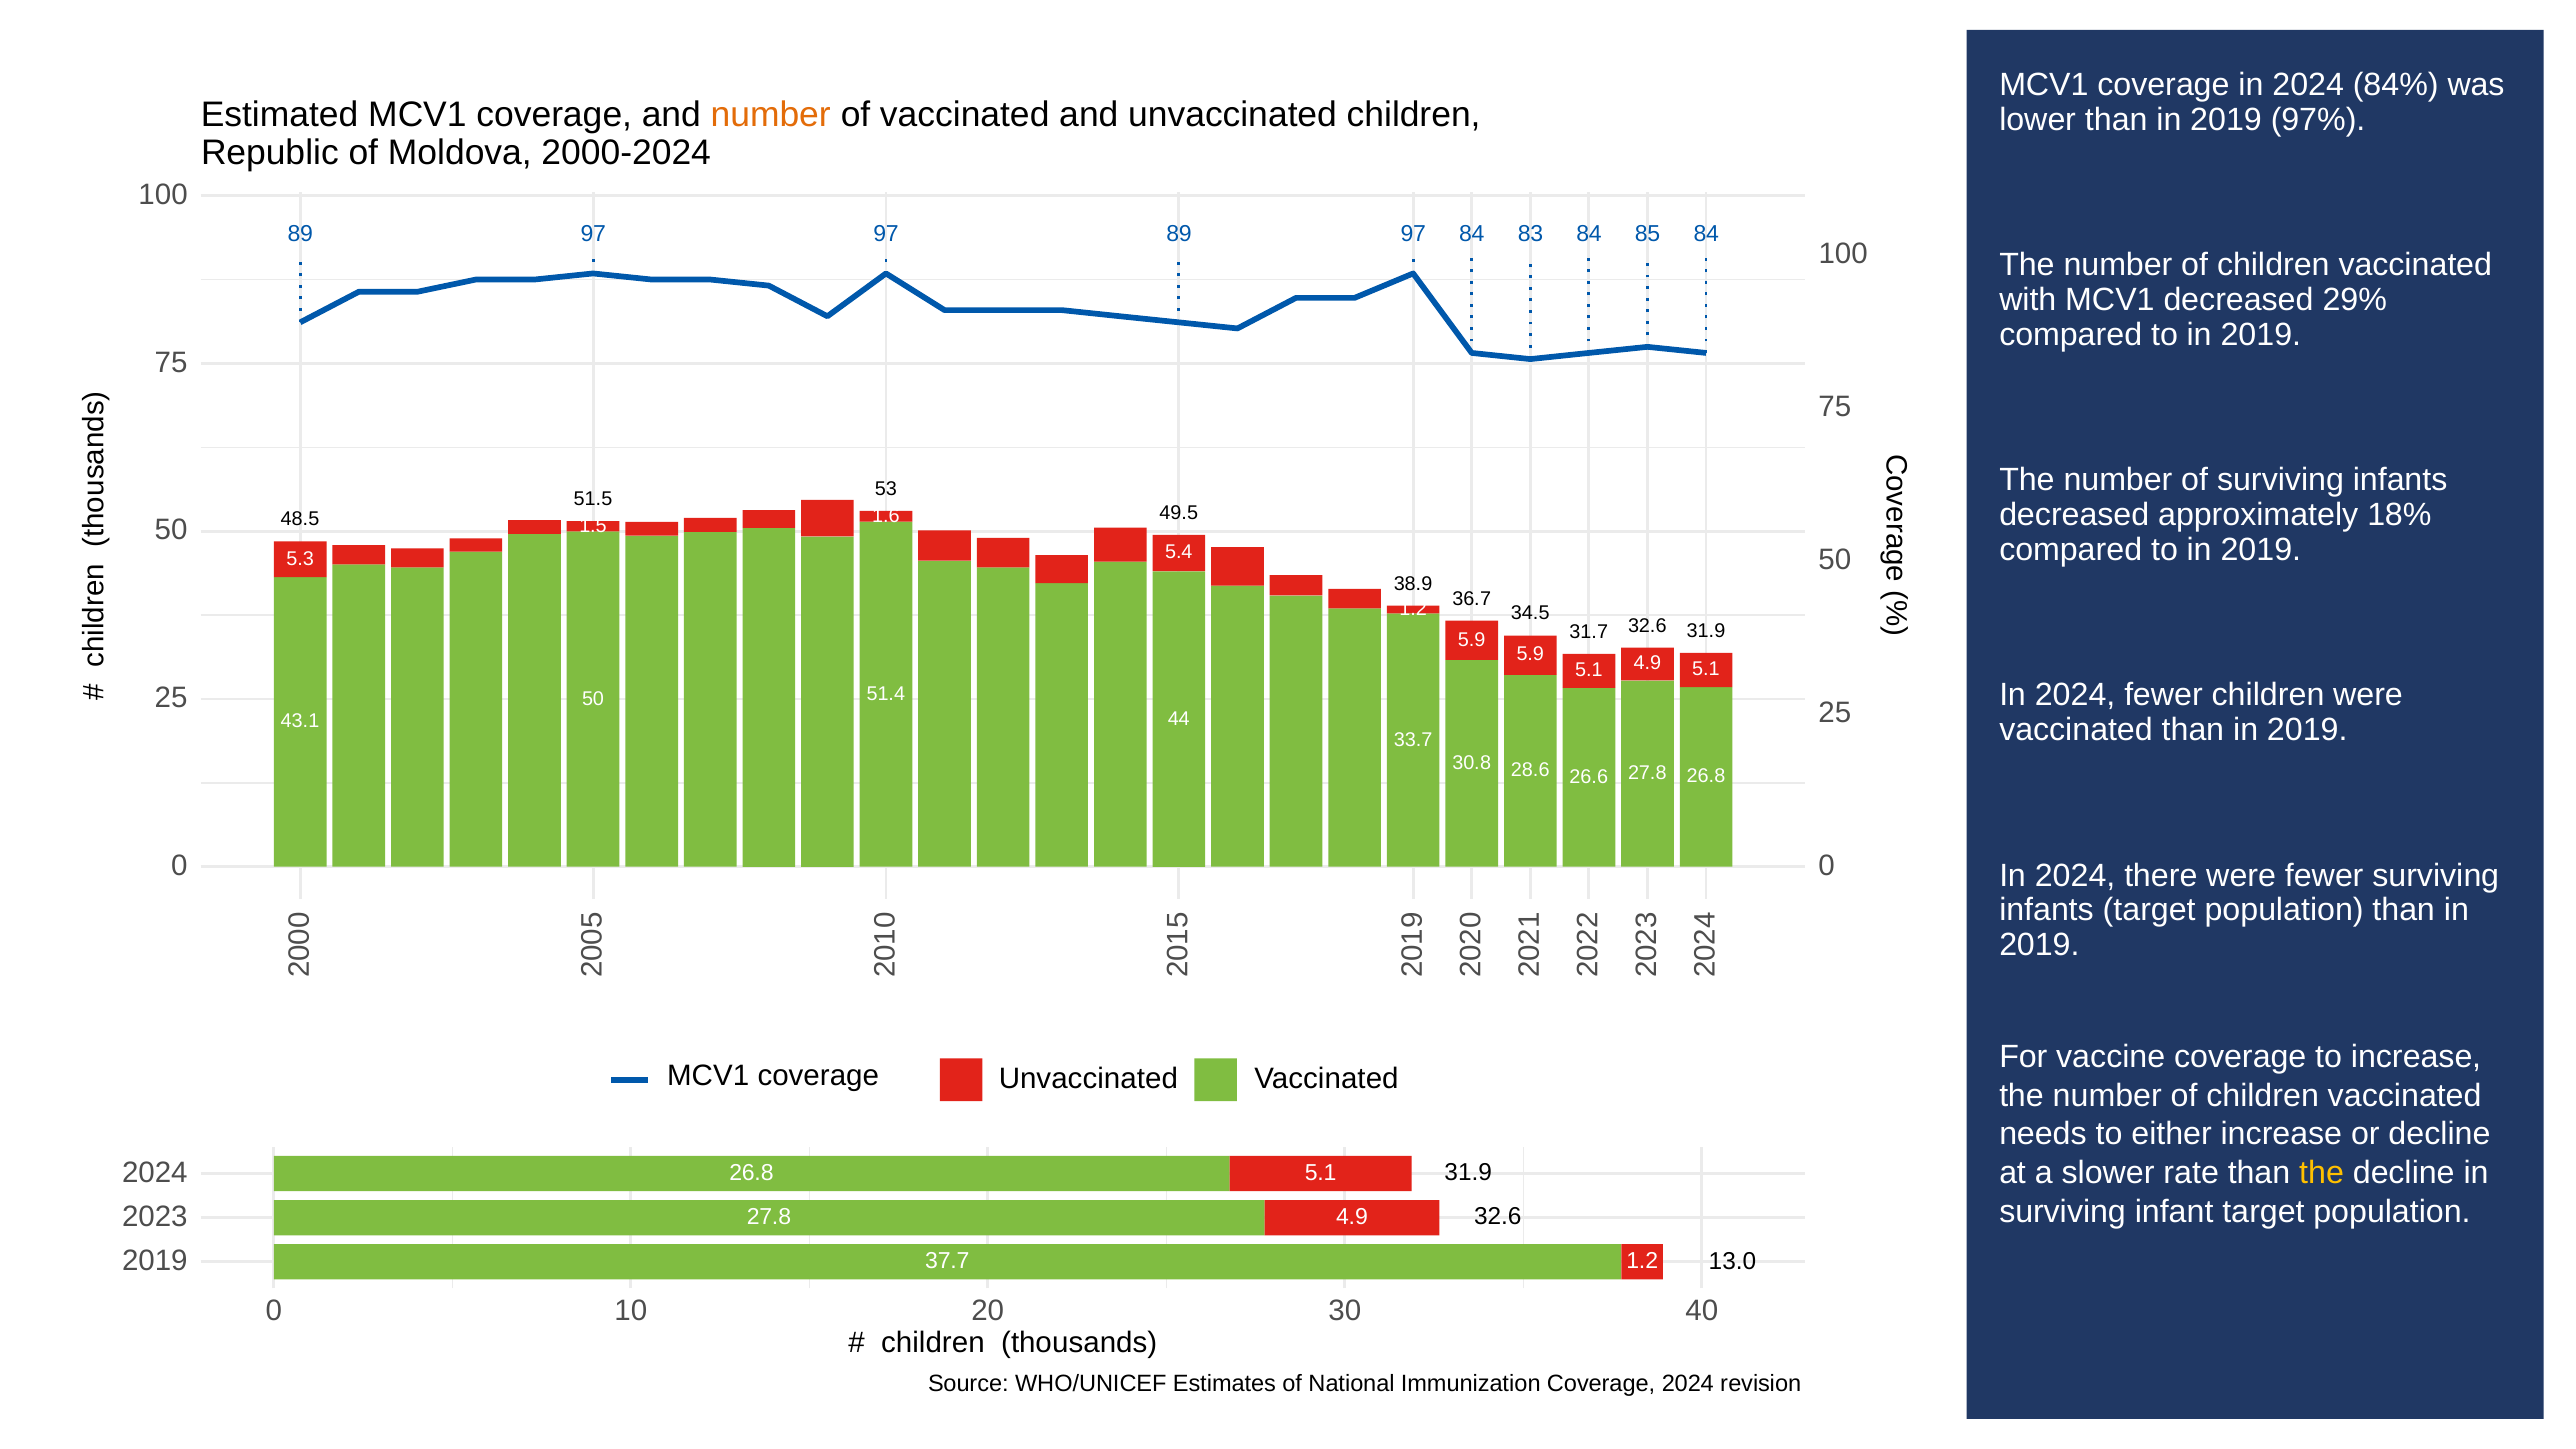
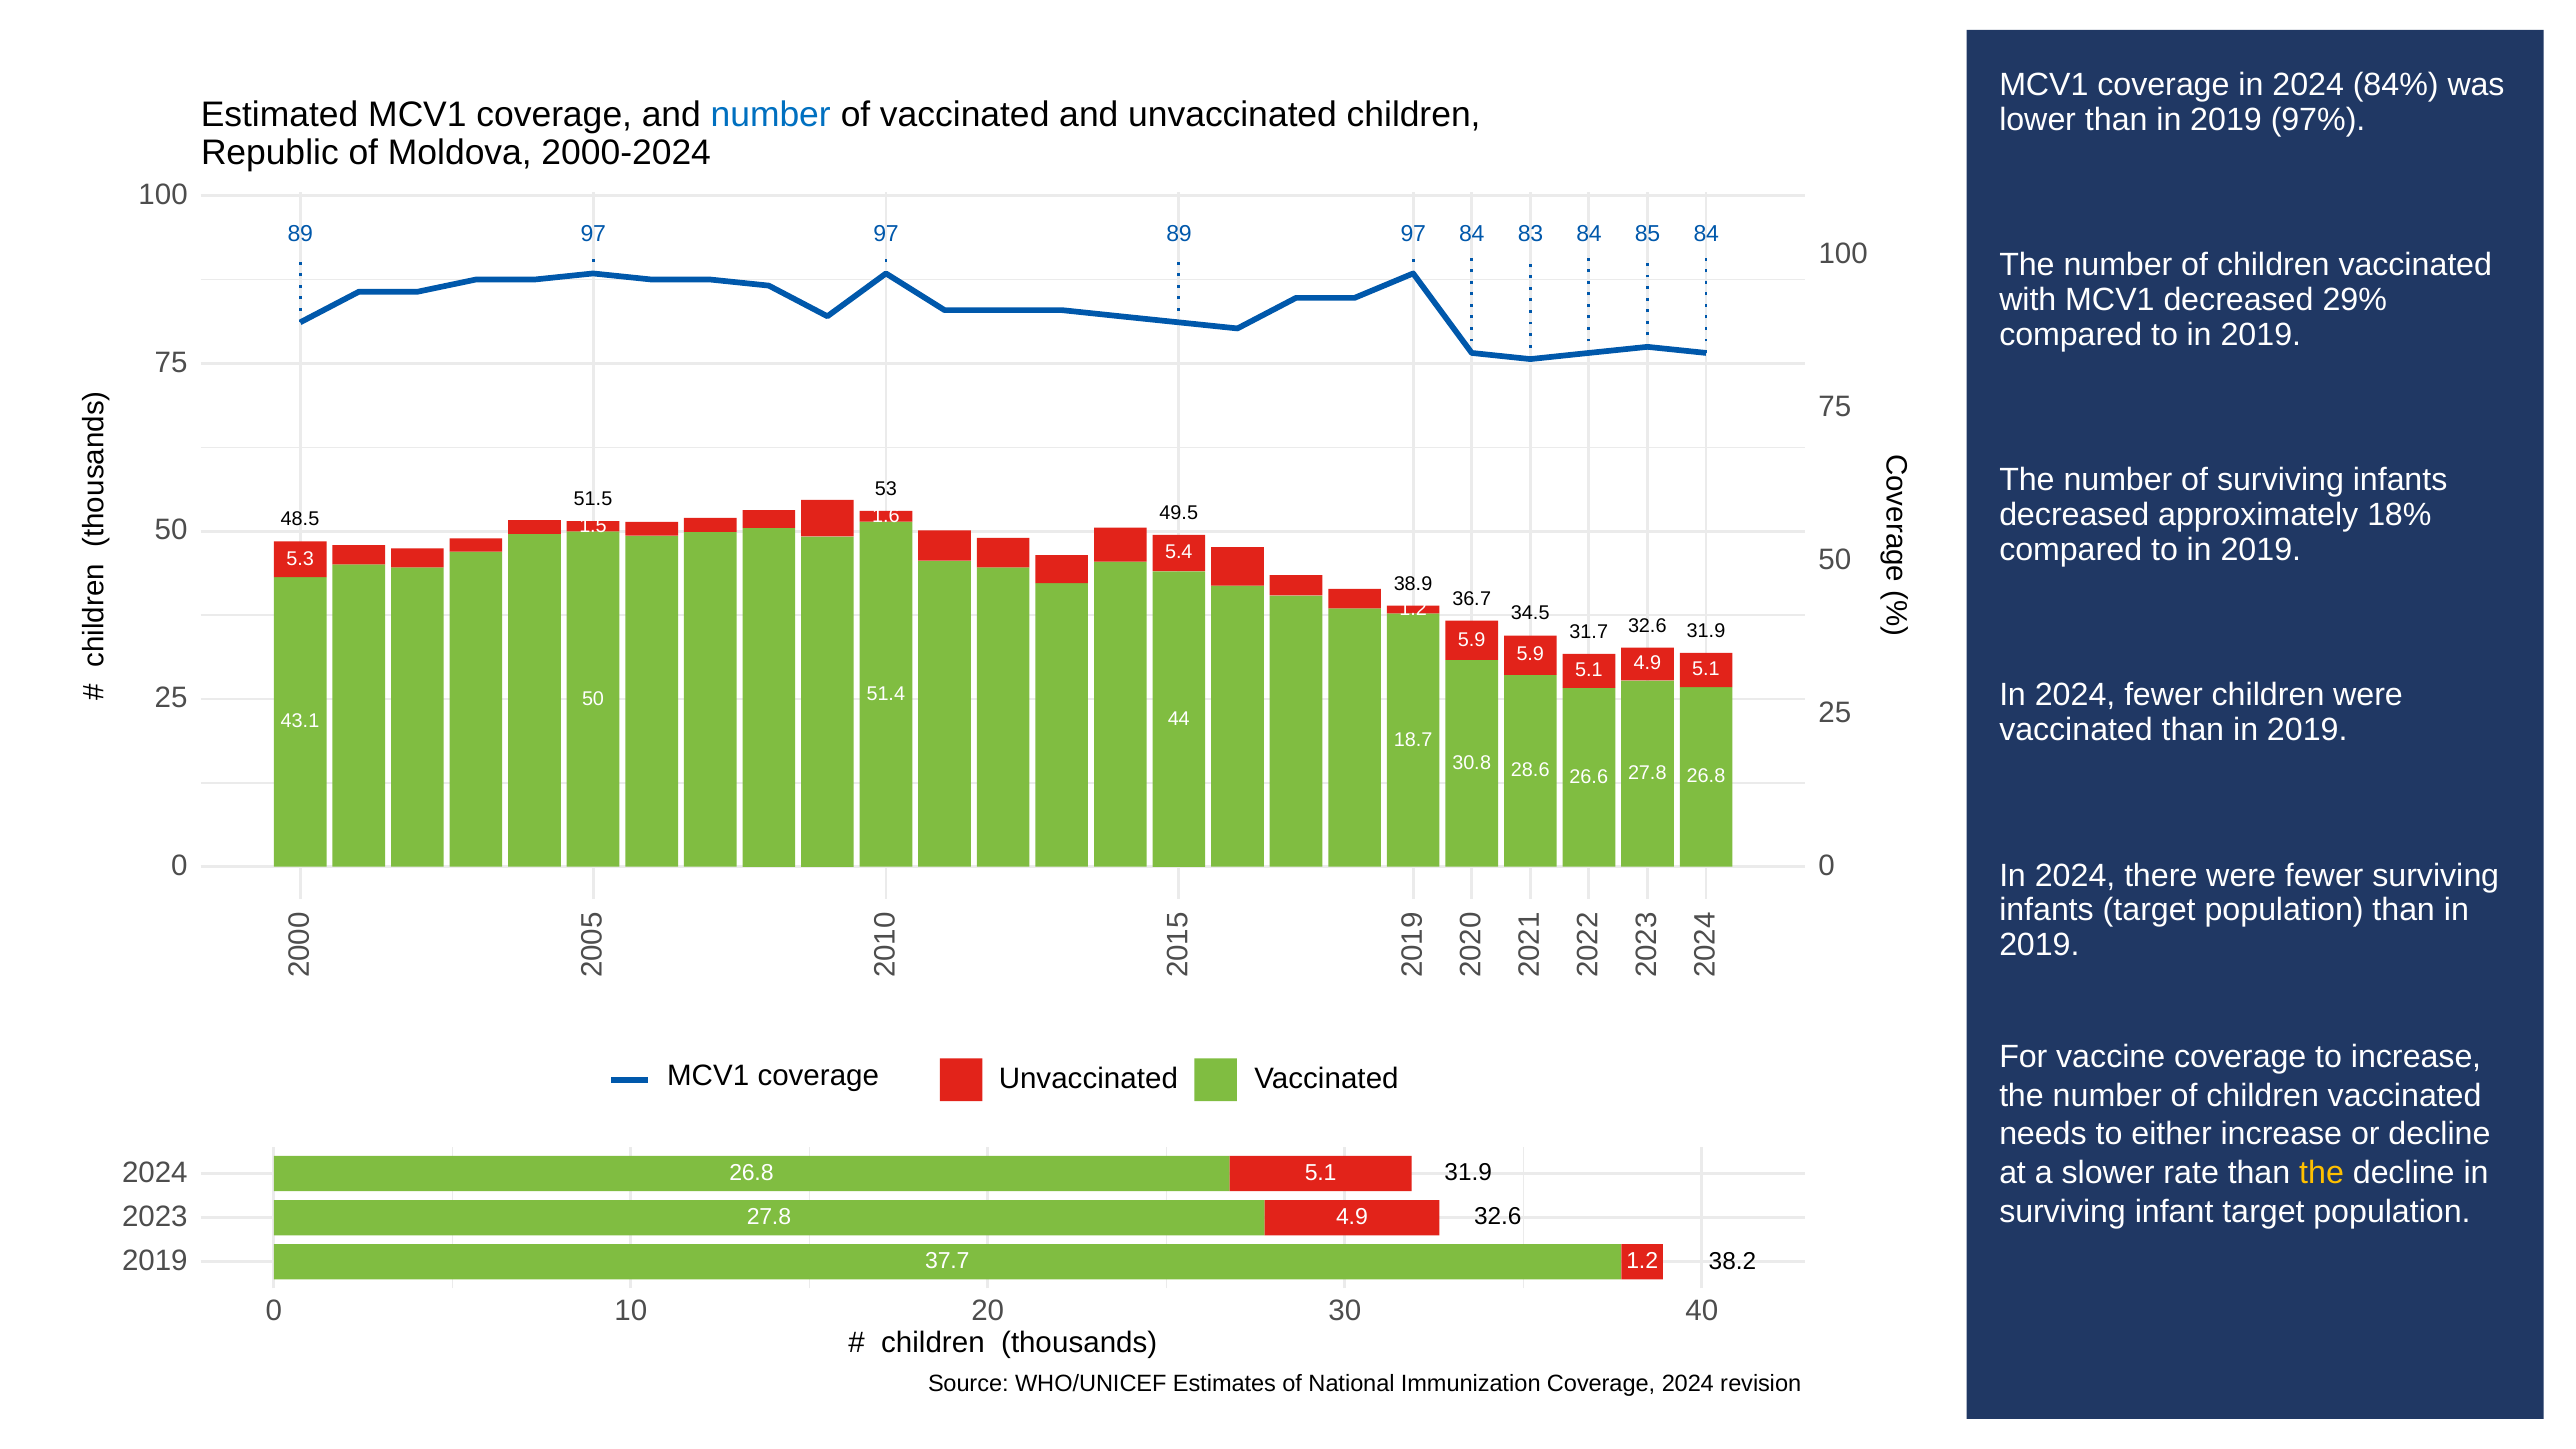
number at (771, 114) colour: orange -> blue
33.7: 33.7 -> 18.7
13.0: 13.0 -> 38.2
